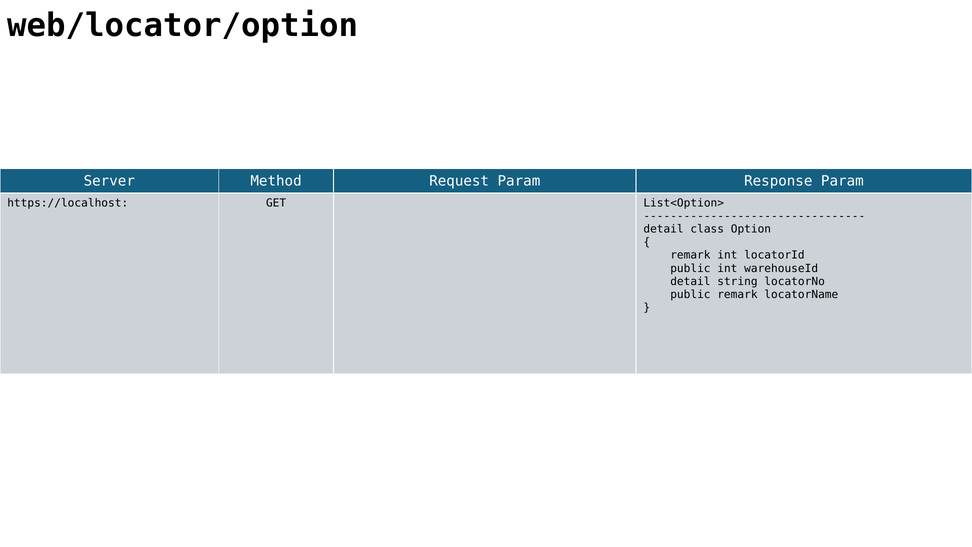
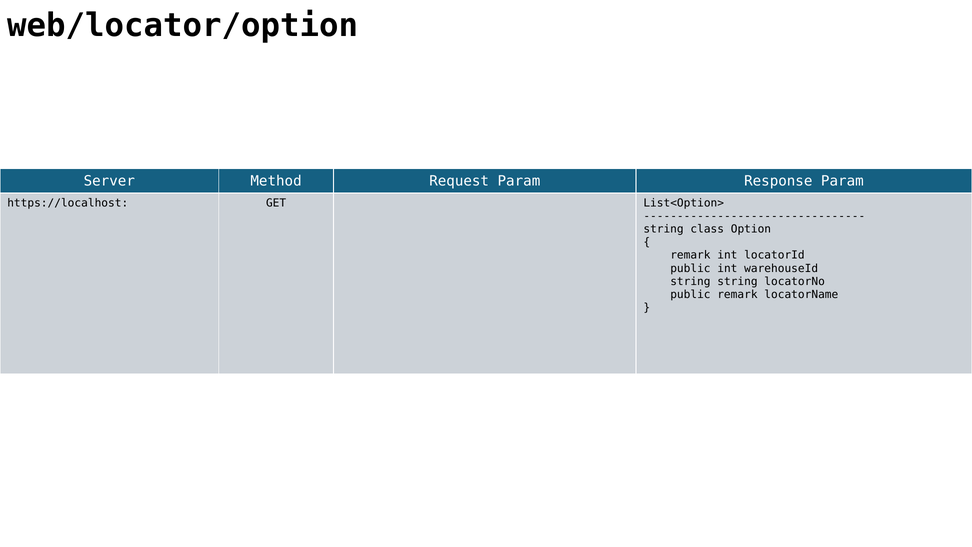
detail at (664, 229): detail -> string
detail at (690, 281): detail -> string
